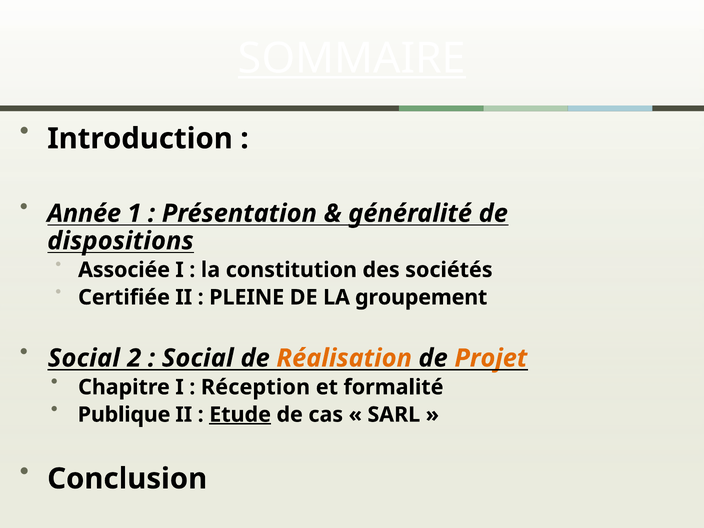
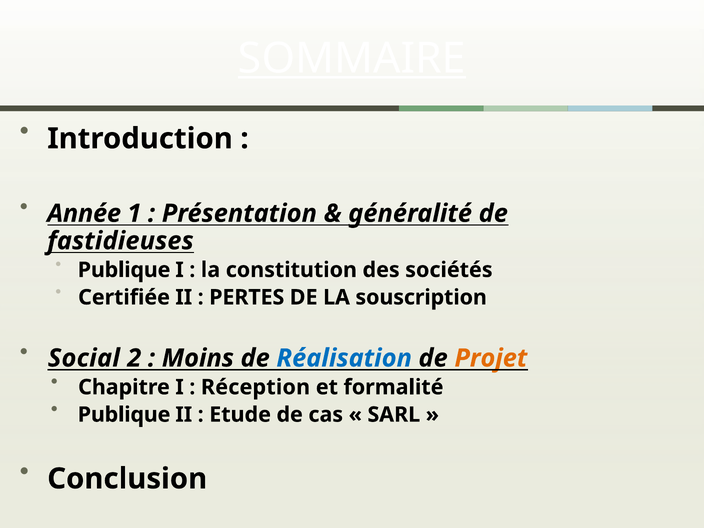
dispositions: dispositions -> fastidieuses
Associée at (124, 270): Associée -> Publique
PLEINE: PLEINE -> PERTES
groupement: groupement -> souscription
Social at (198, 358): Social -> Moins
Réalisation colour: orange -> blue
Etude underline: present -> none
